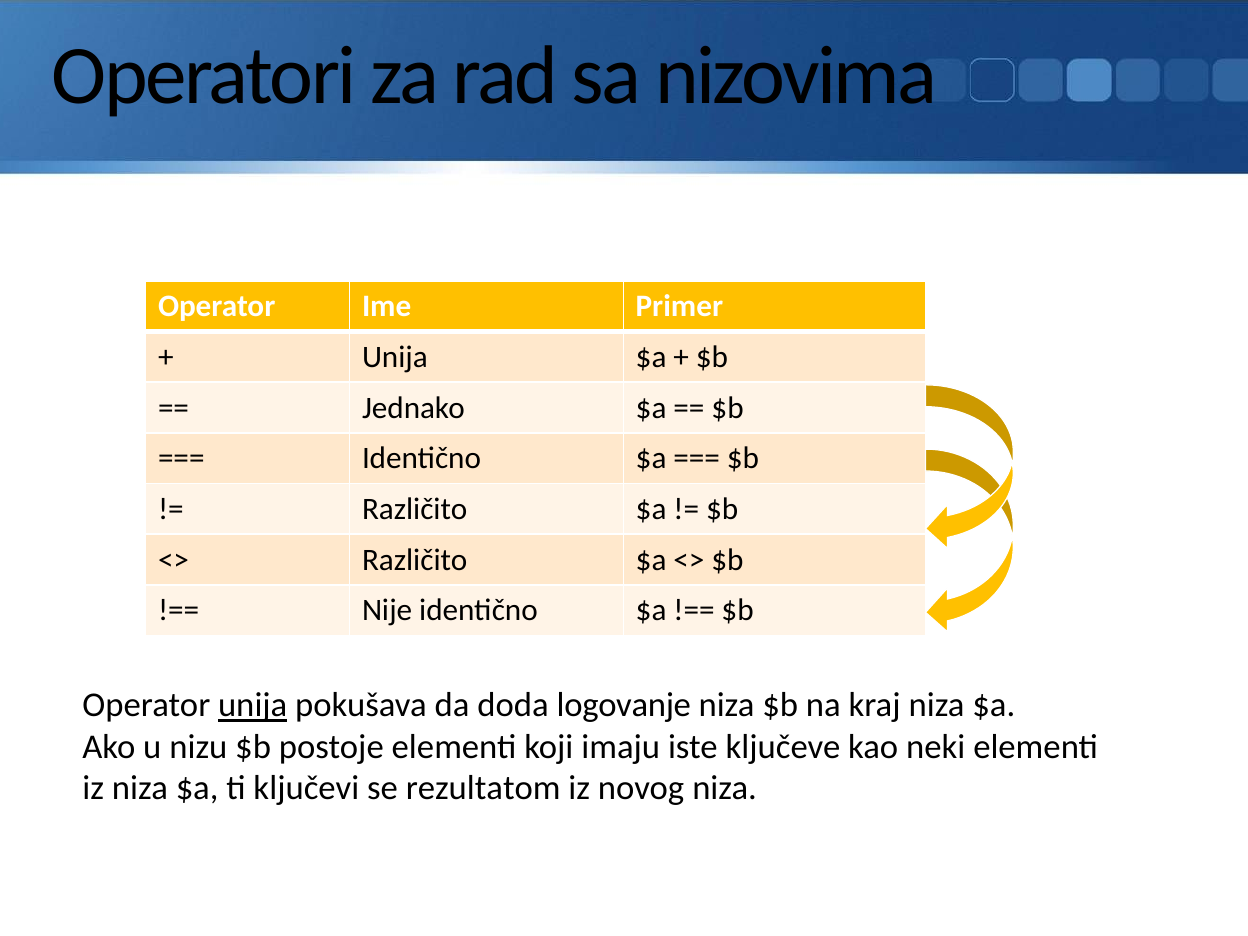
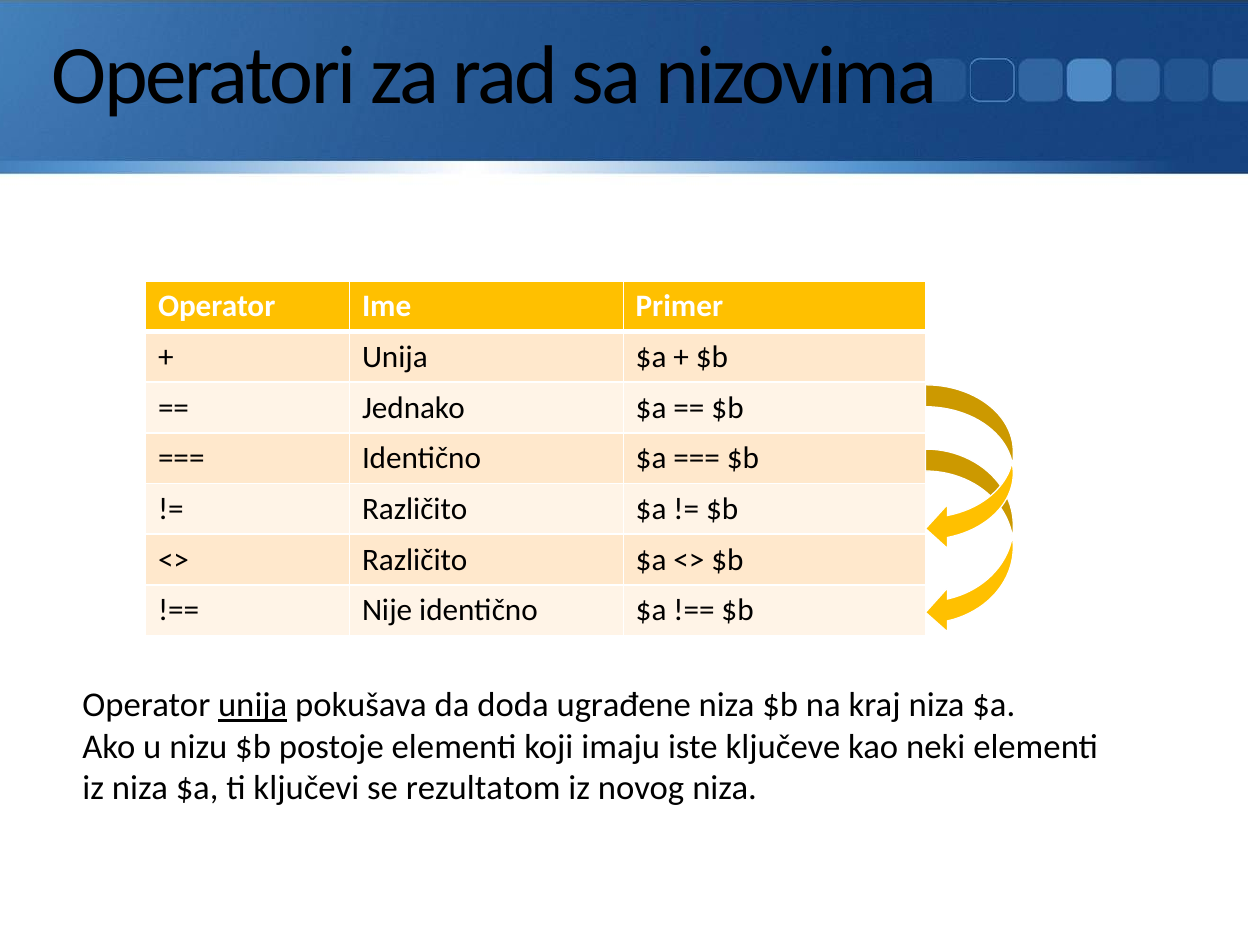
logovanje: logovanje -> ugrađene
